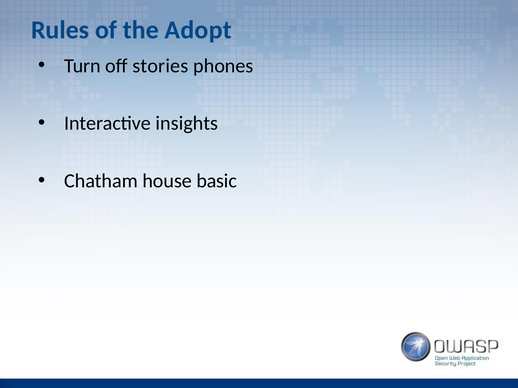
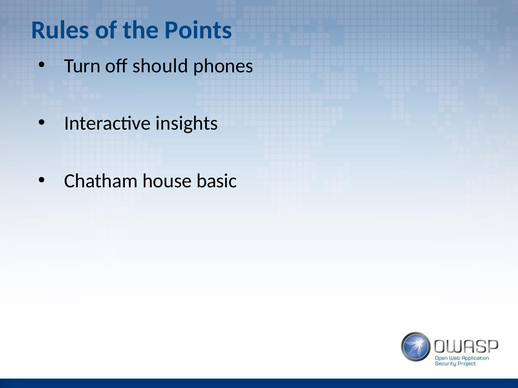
Adopt: Adopt -> Points
stories: stories -> should
